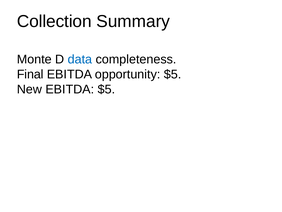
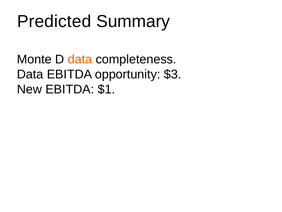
Collection: Collection -> Predicted
data at (80, 59) colour: blue -> orange
Final at (30, 74): Final -> Data
opportunity $5: $5 -> $3
EBITDA $5: $5 -> $1
